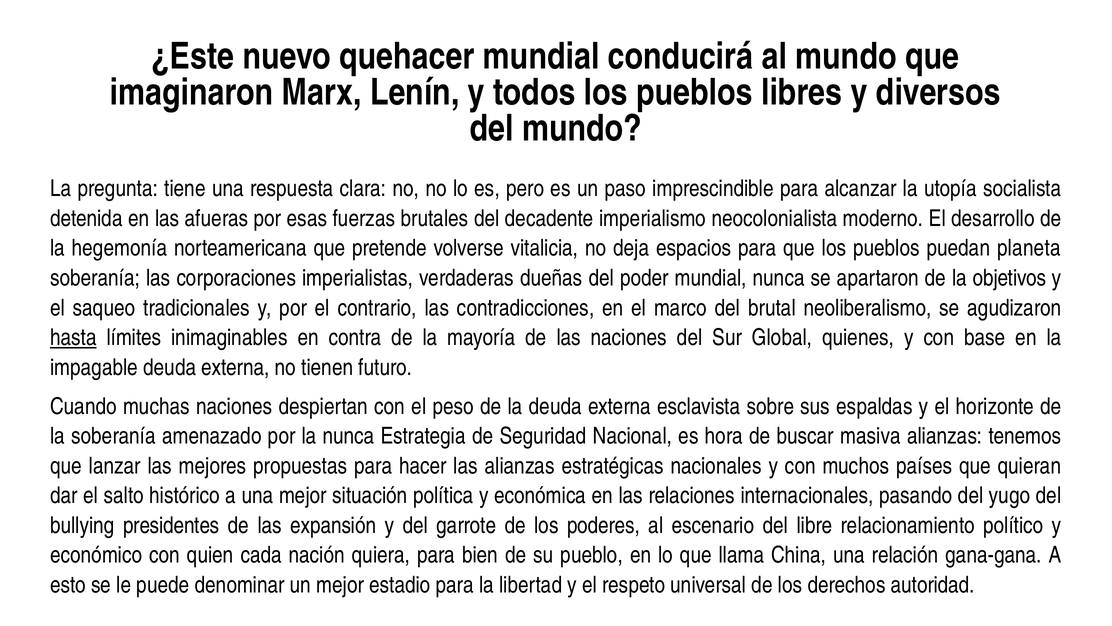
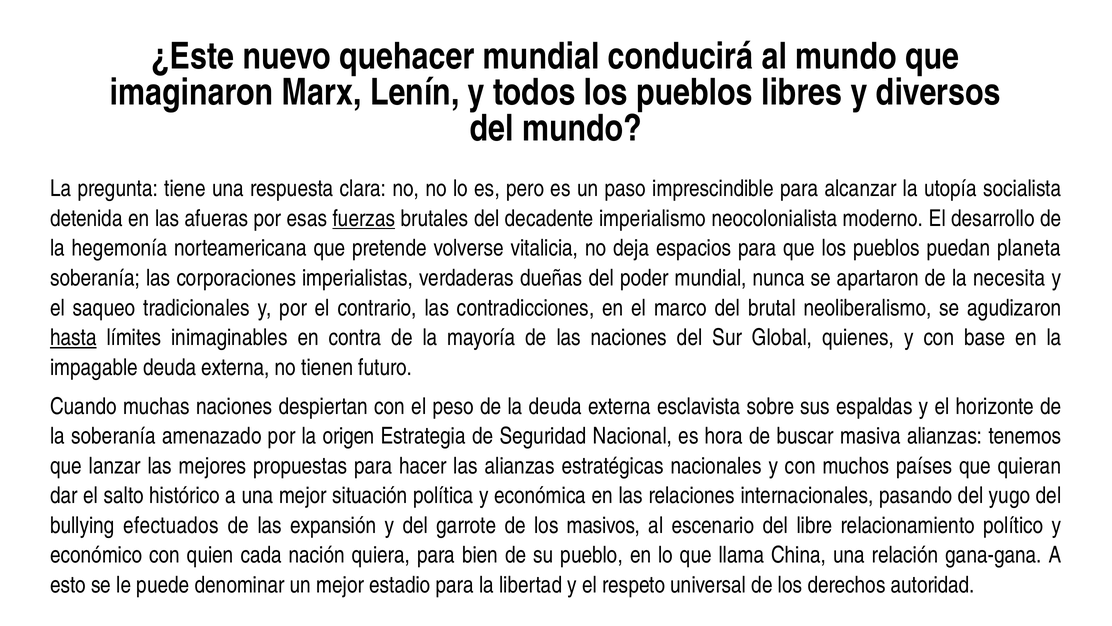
fuerzas underline: none -> present
objetivos: objetivos -> necesita
la nunca: nunca -> origen
presidentes: presidentes -> efectuados
poderes: poderes -> masivos
